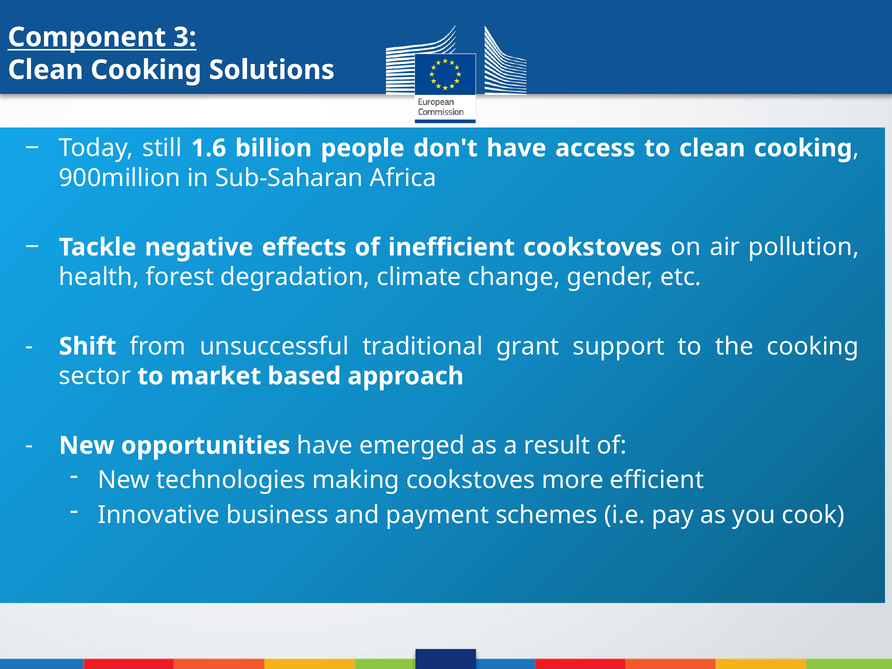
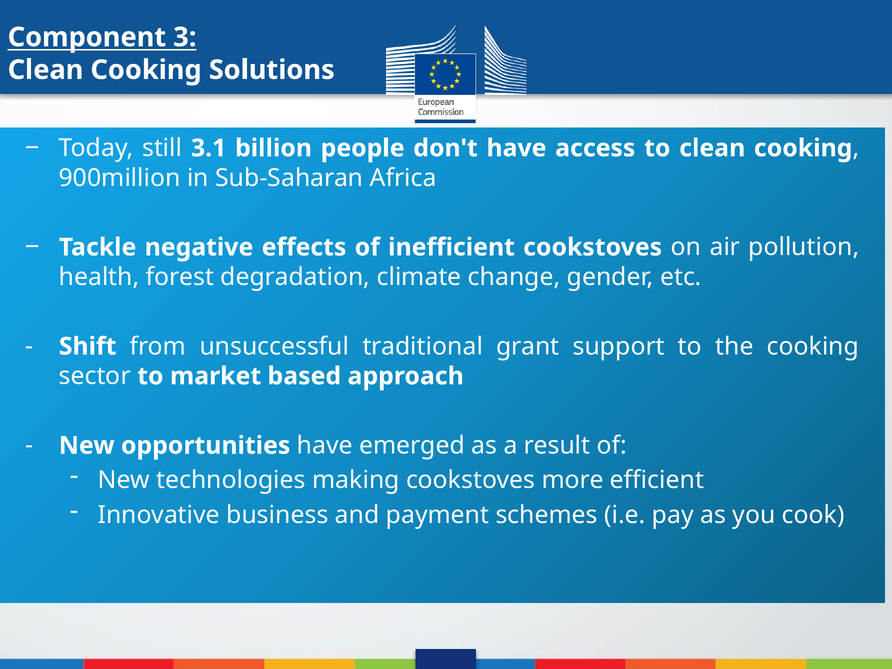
1.6: 1.6 -> 3.1
